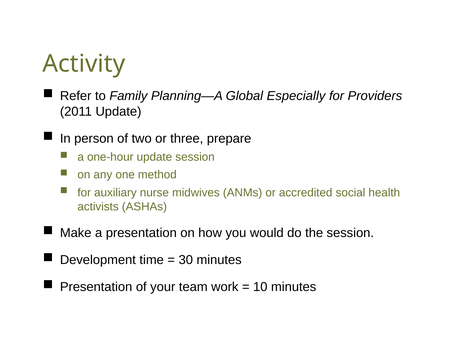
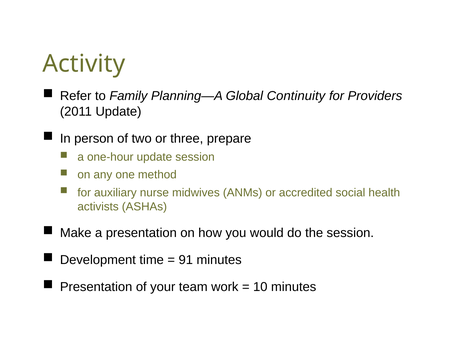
Especially: Especially -> Continuity
30: 30 -> 91
